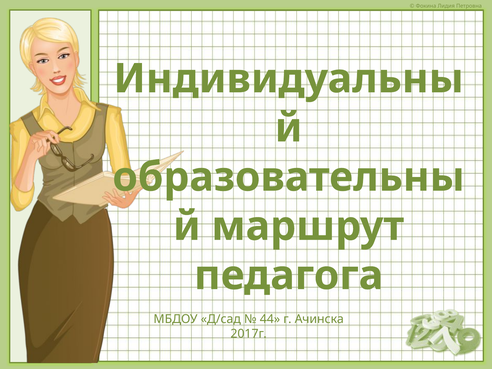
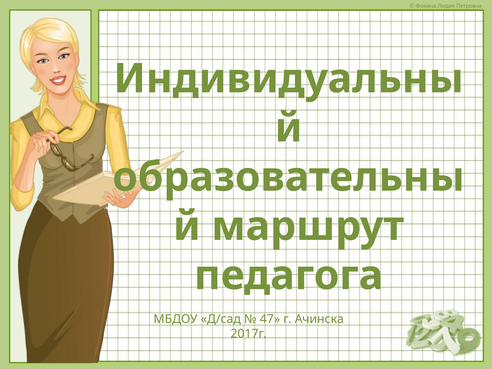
44: 44 -> 47
